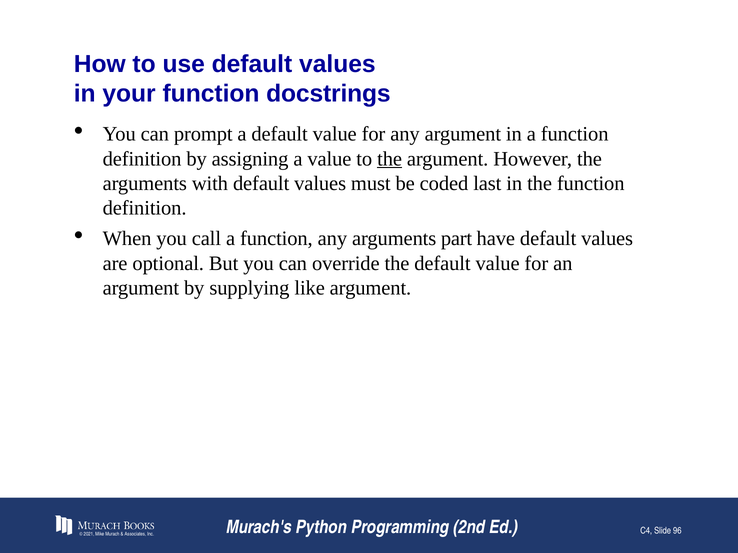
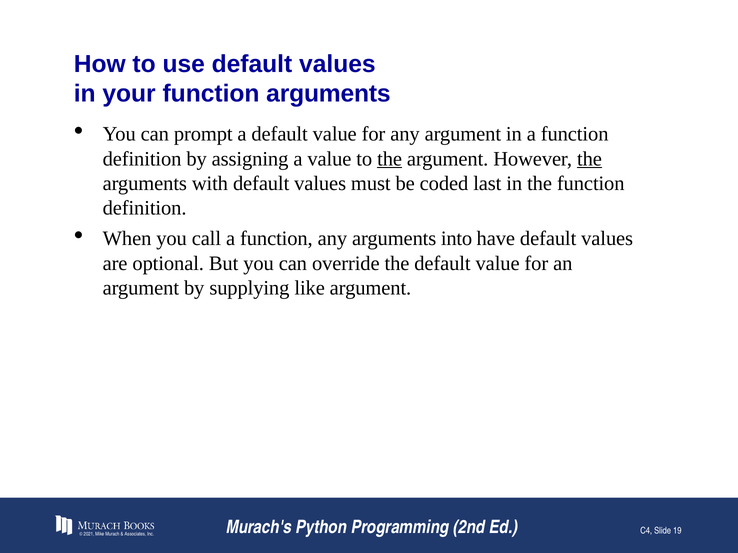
function docstrings: docstrings -> arguments
the at (589, 159) underline: none -> present
part: part -> into
96: 96 -> 19
